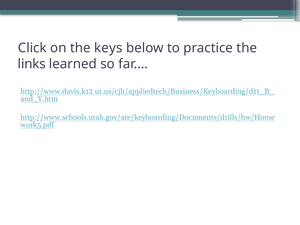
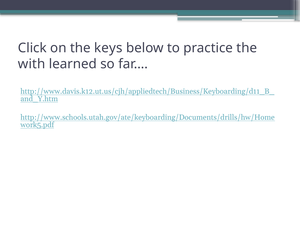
links: links -> with
